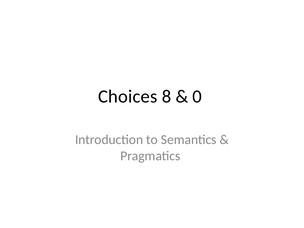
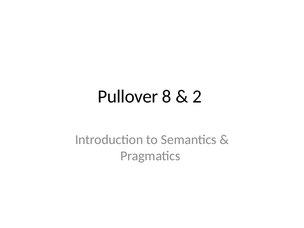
Choices: Choices -> Pullover
0: 0 -> 2
